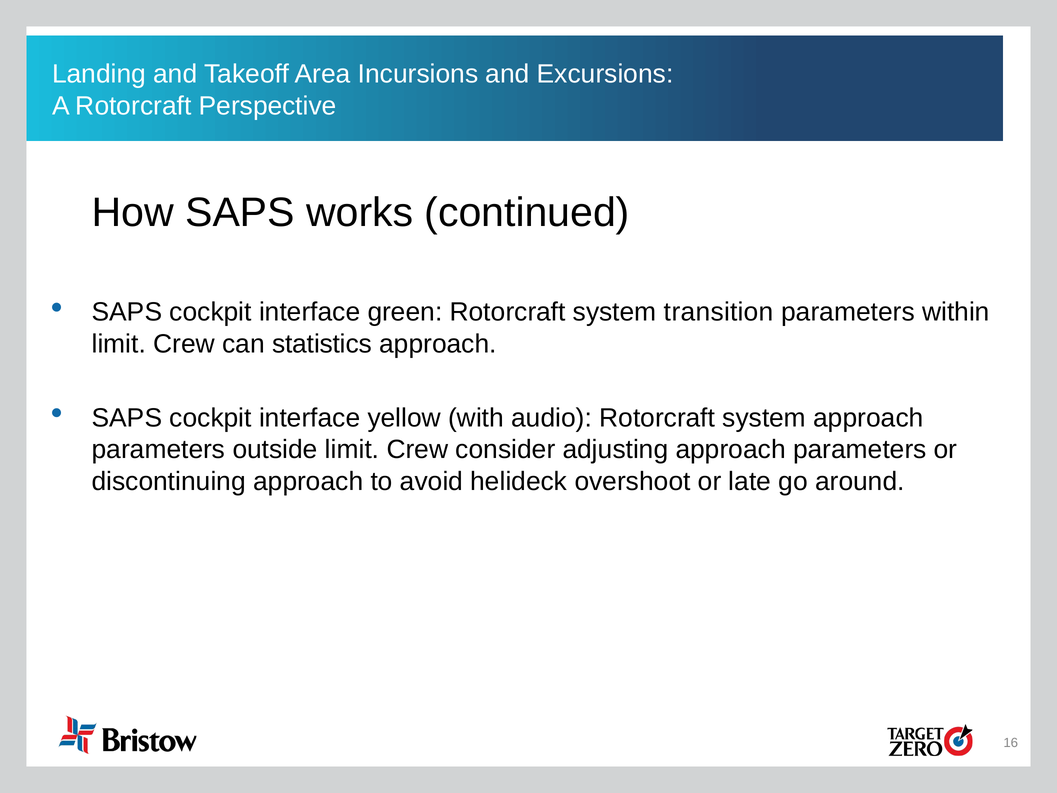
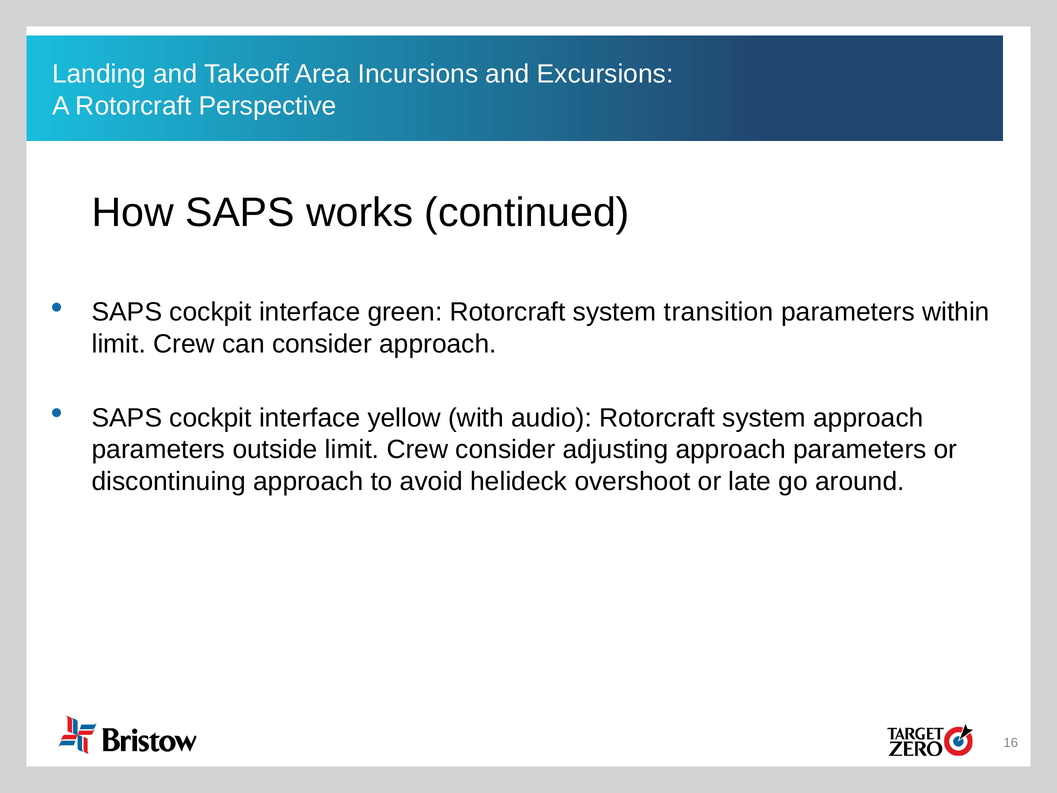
can statistics: statistics -> consider
